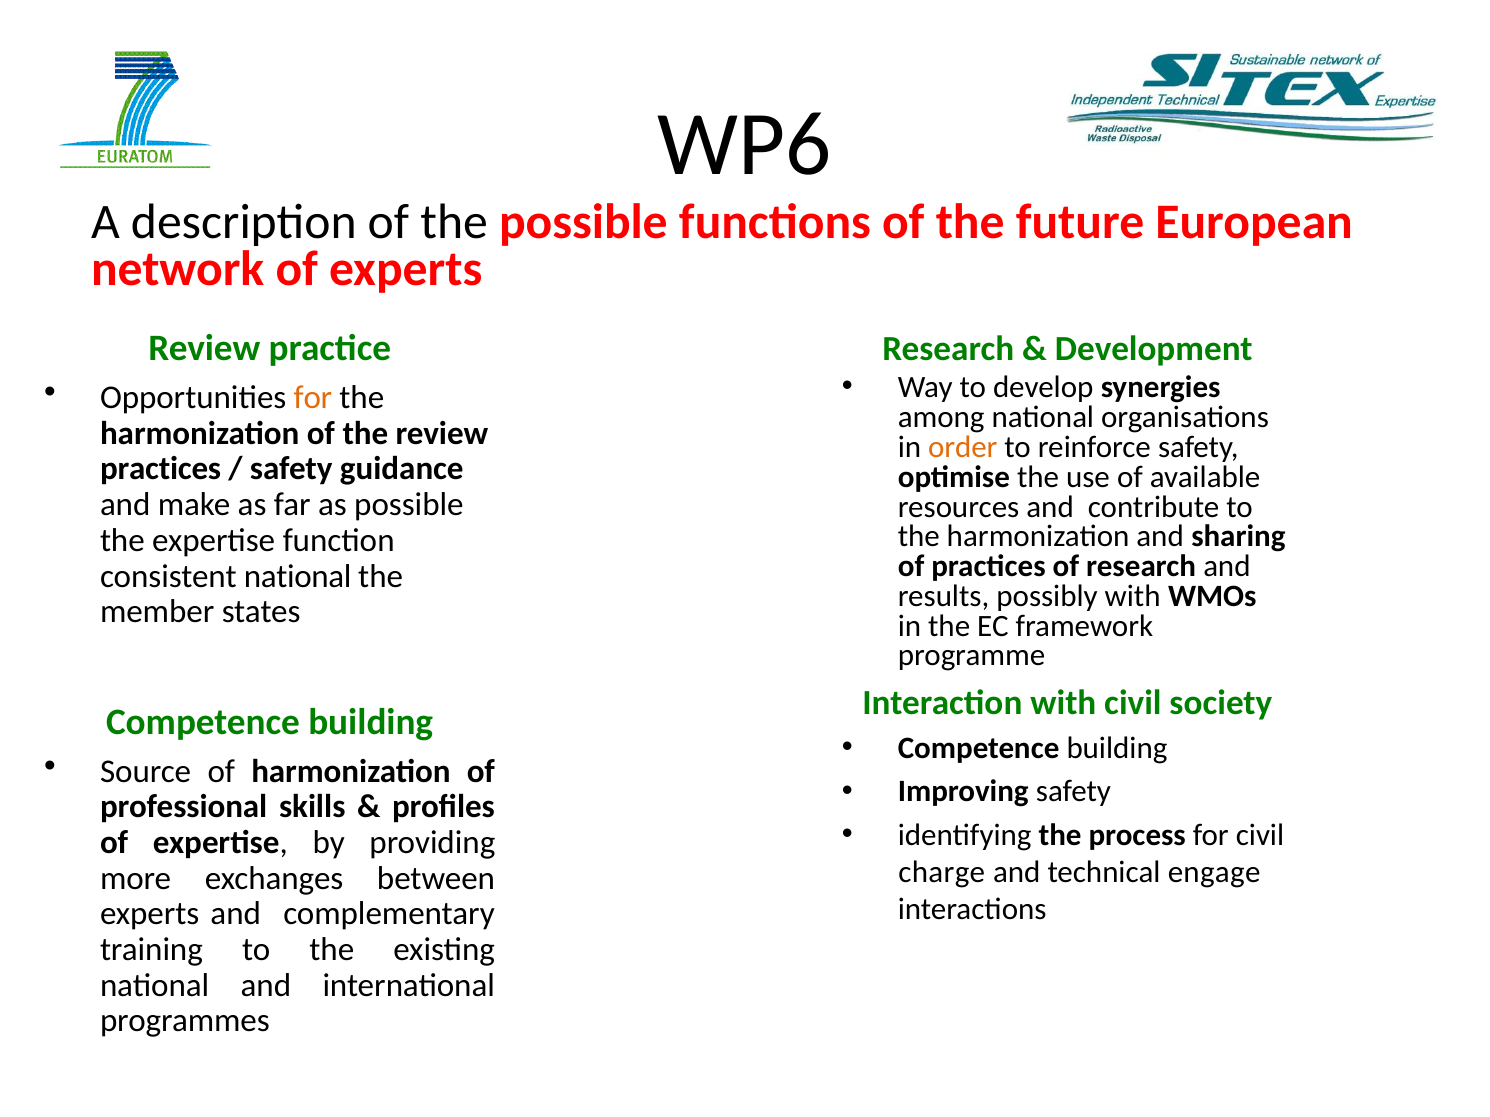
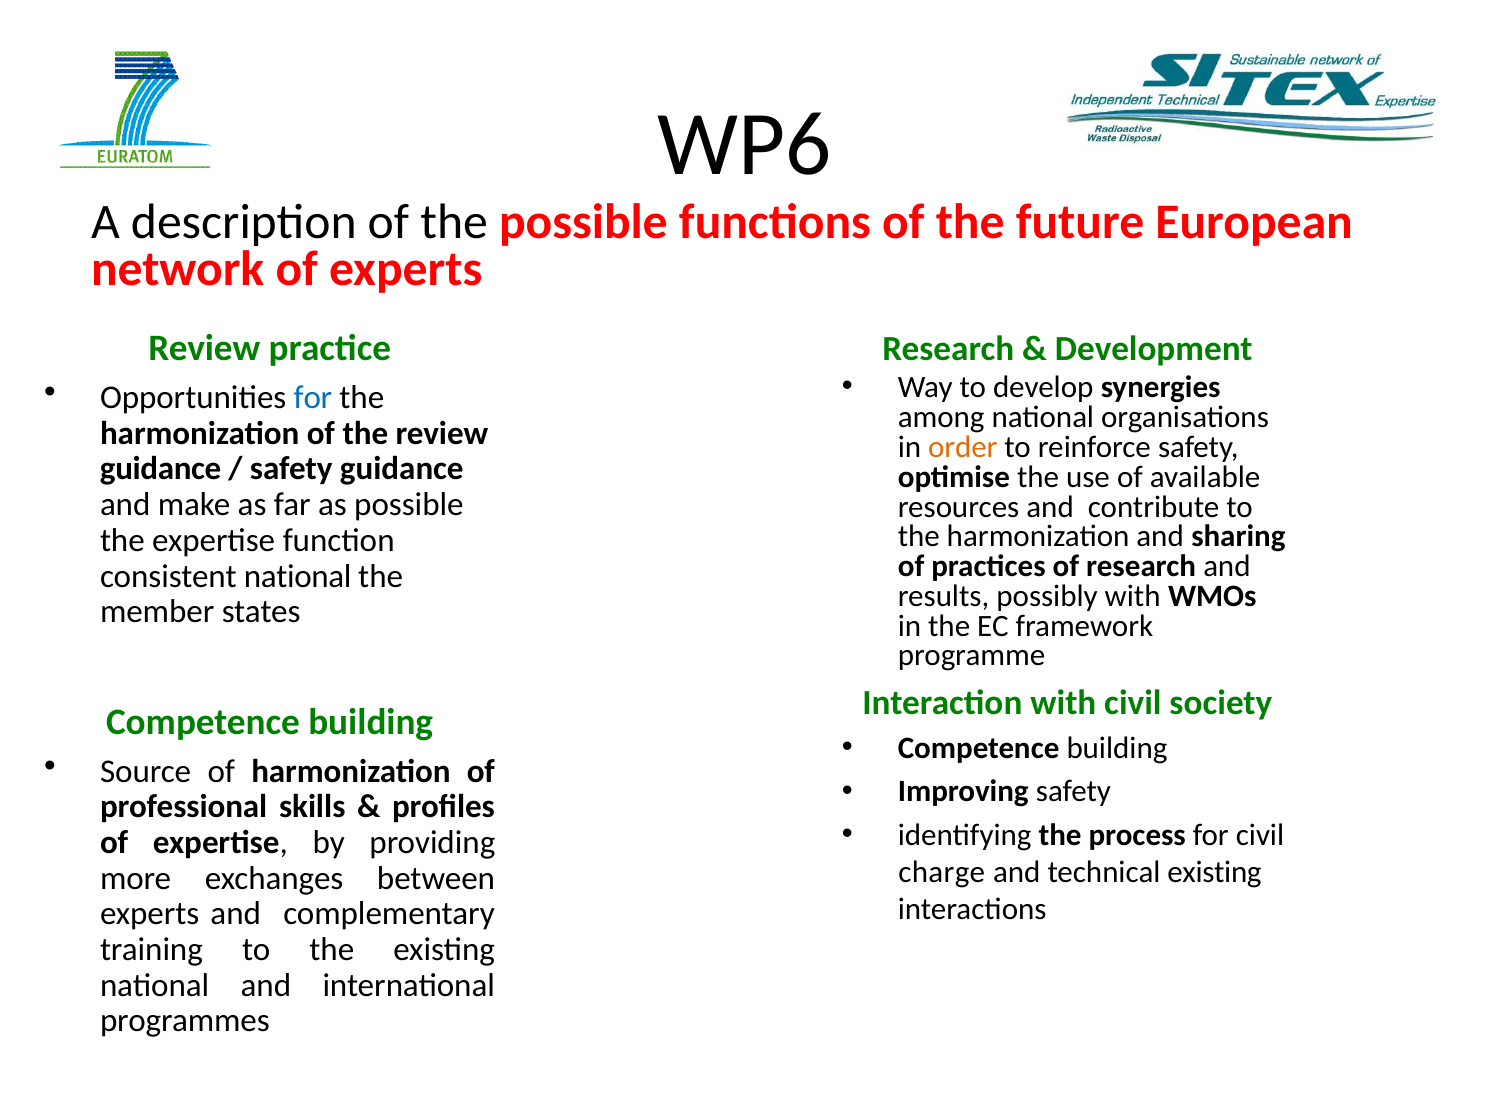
for at (313, 398) colour: orange -> blue
practices at (161, 469): practices -> guidance
technical engage: engage -> existing
